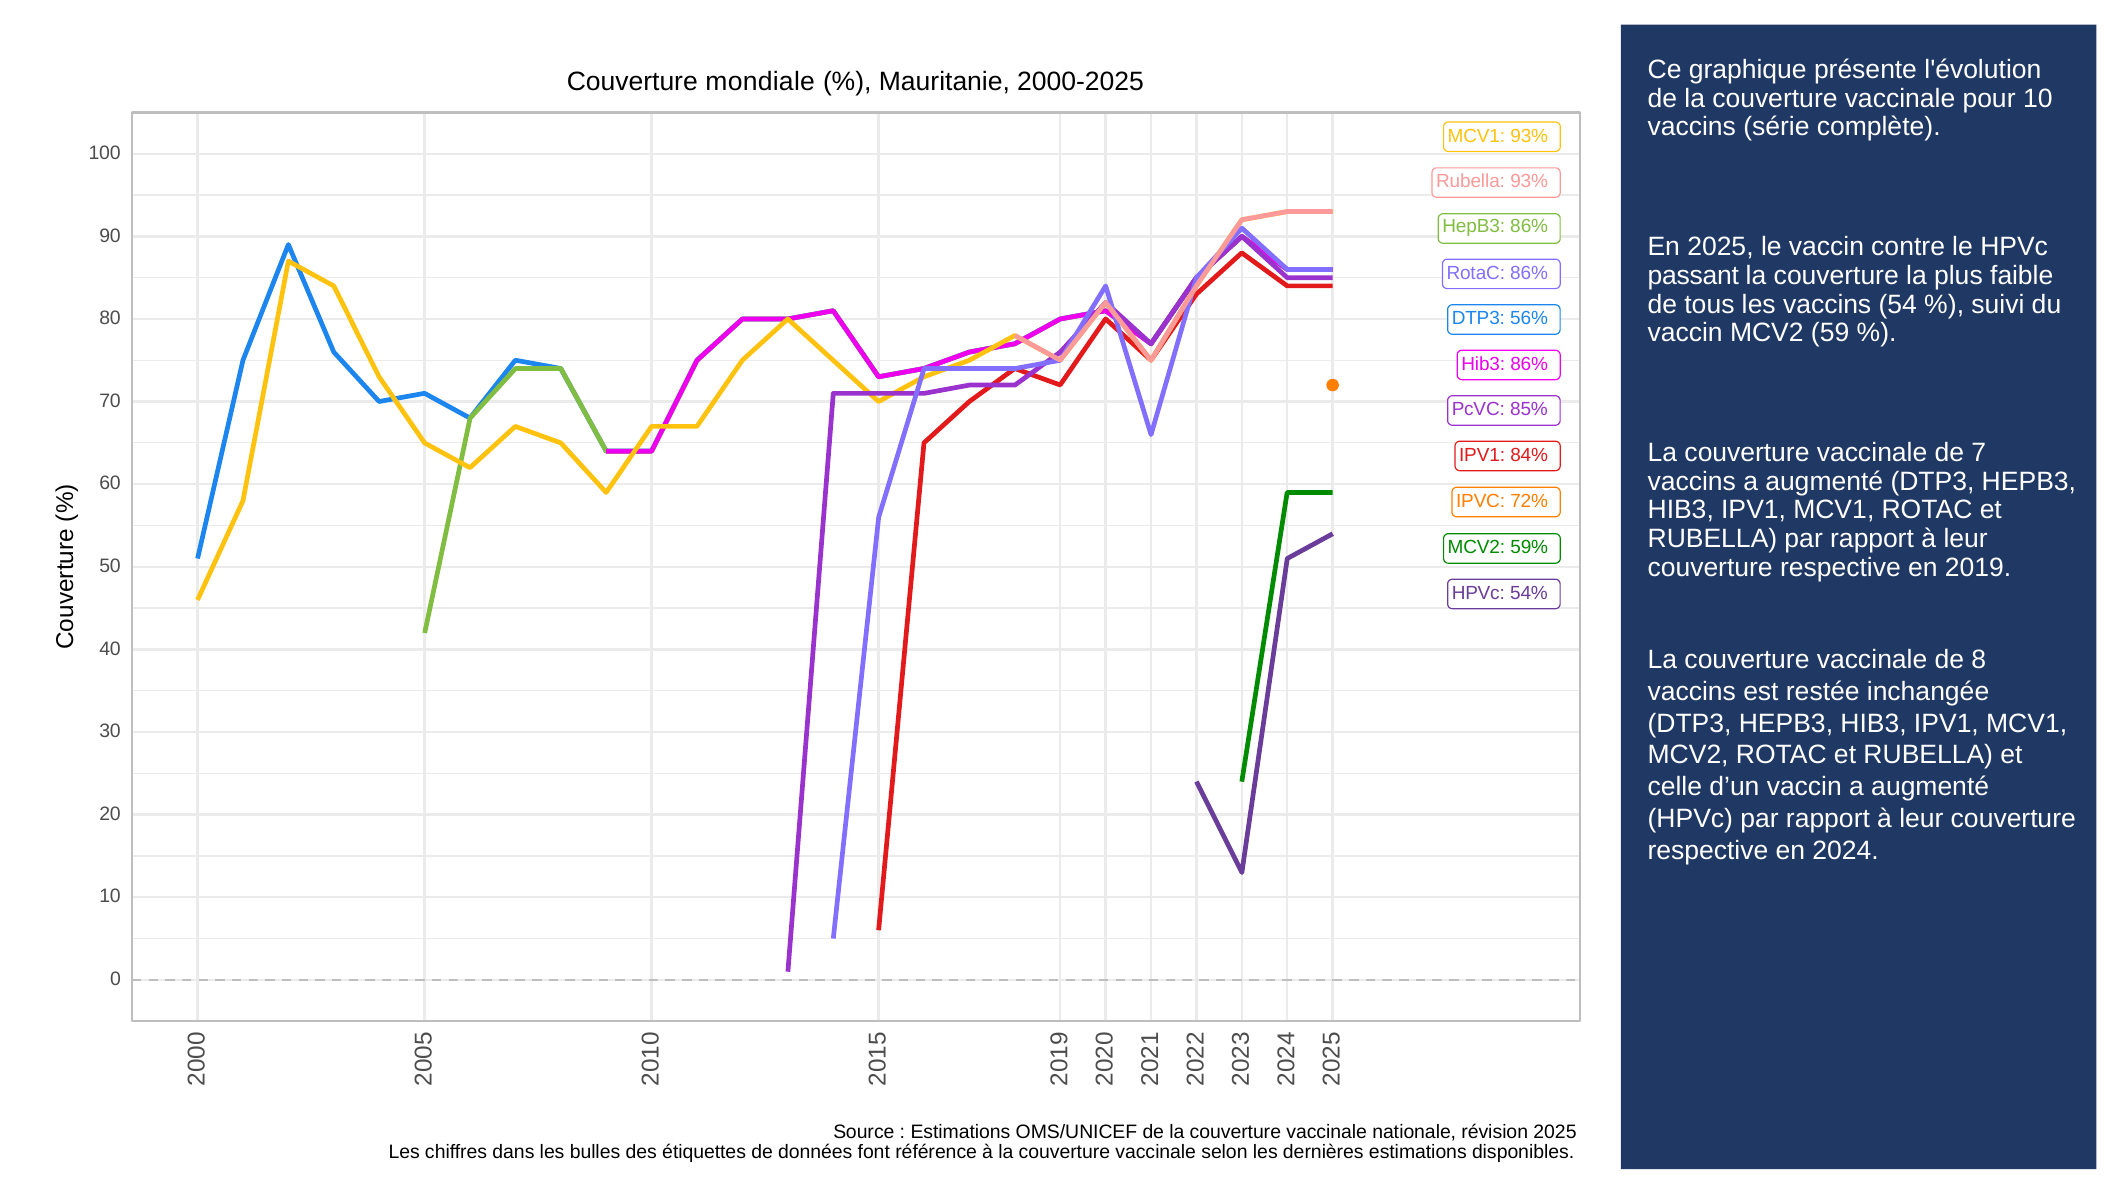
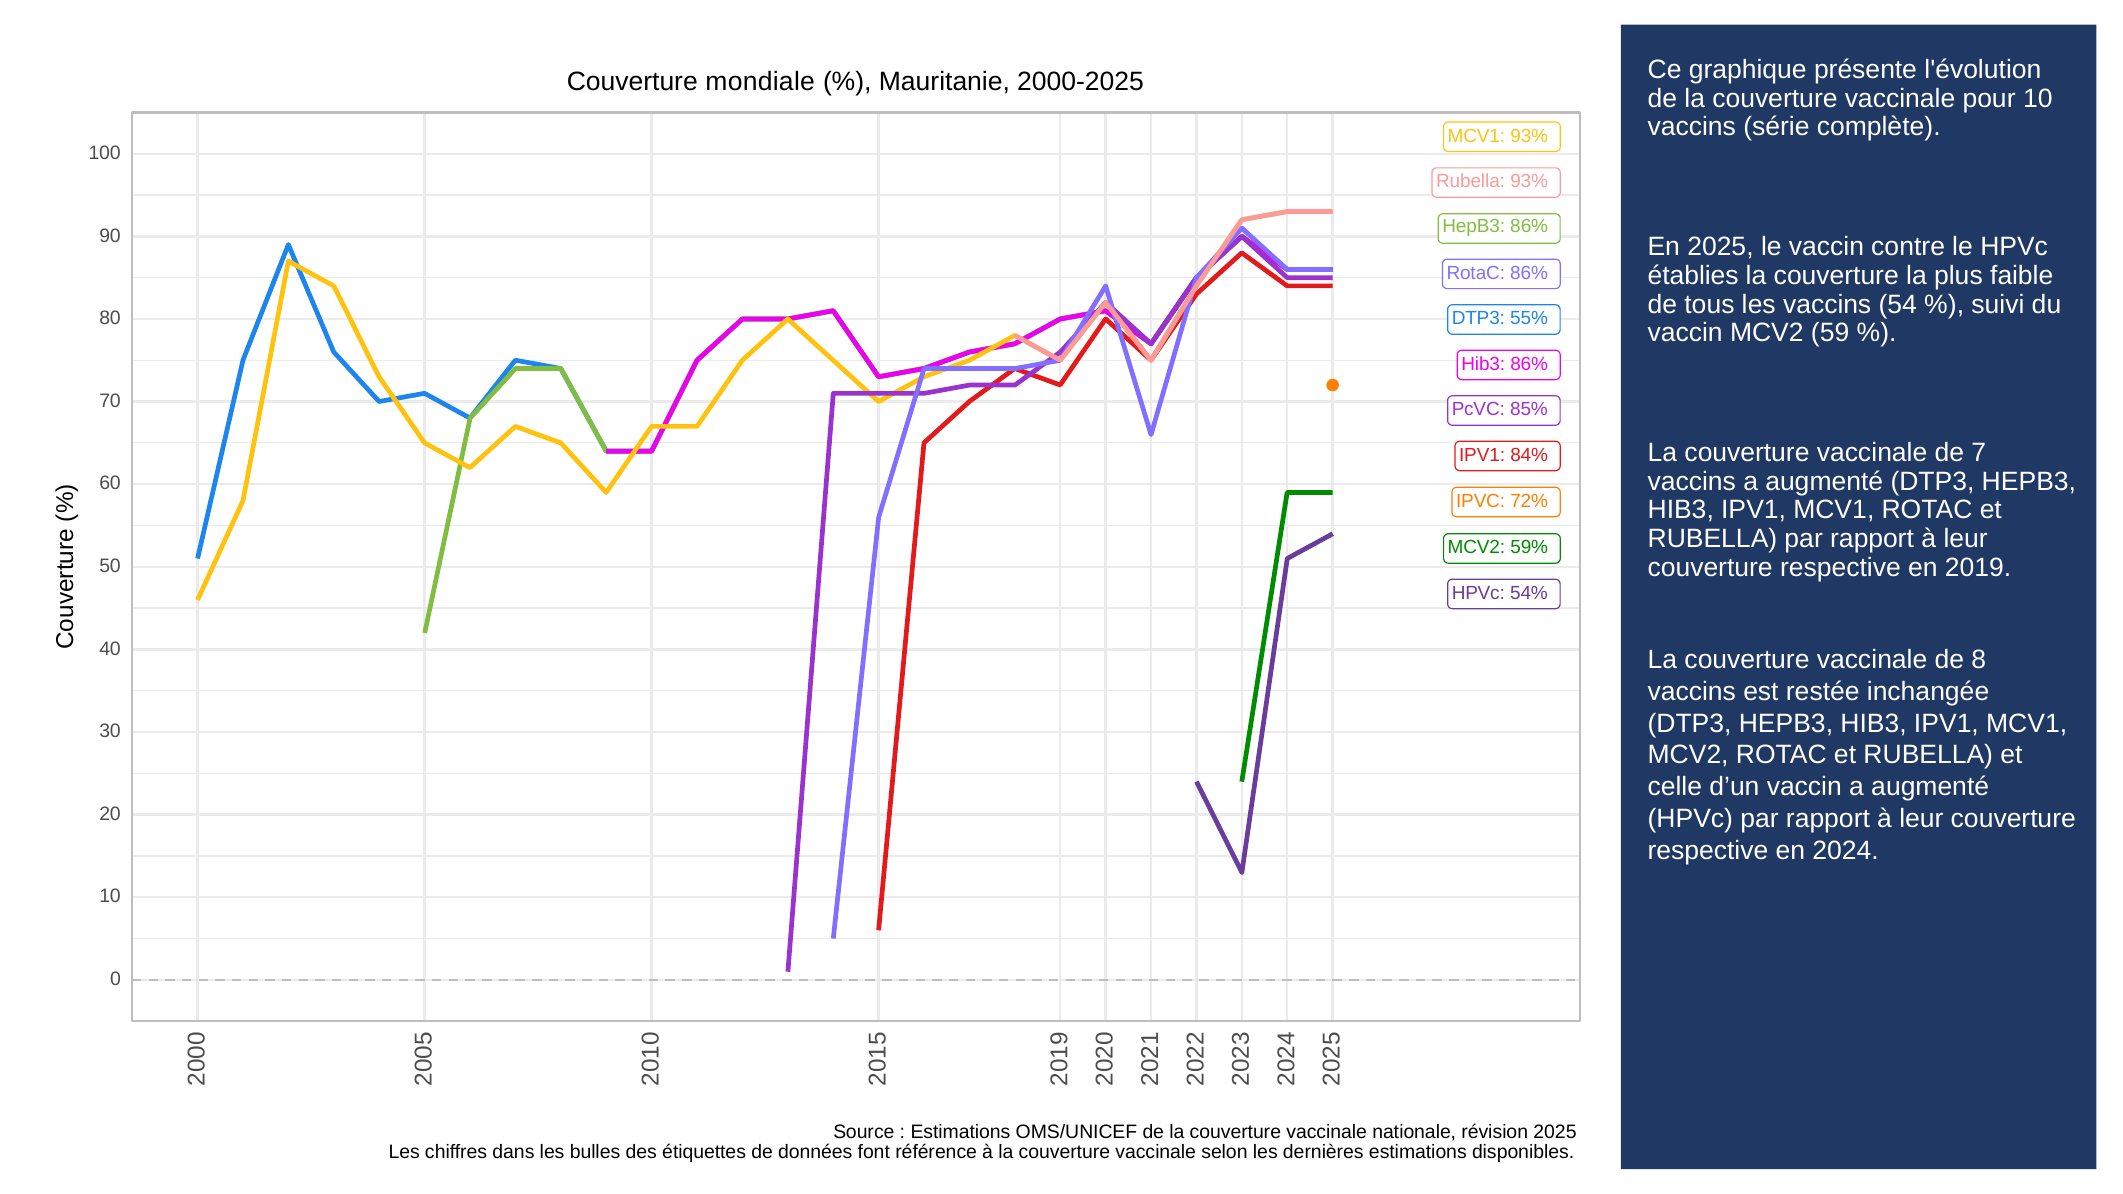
passant: passant -> établies
56%: 56% -> 55%
